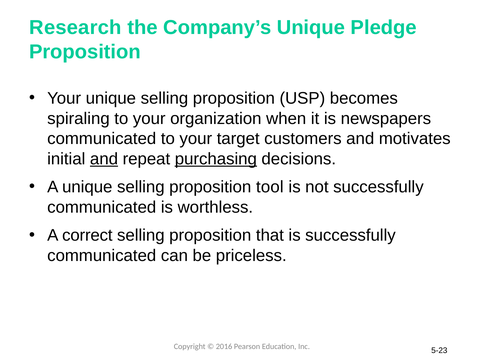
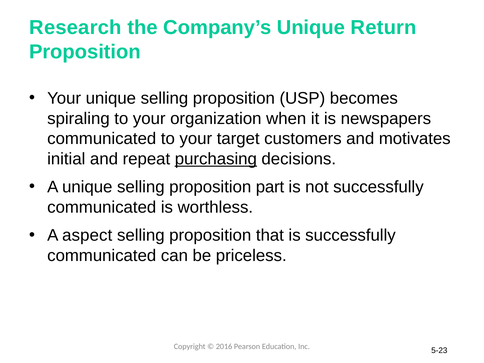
Pledge: Pledge -> Return
and at (104, 159) underline: present -> none
tool: tool -> part
correct: correct -> aspect
